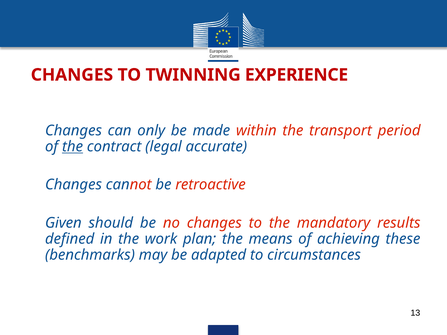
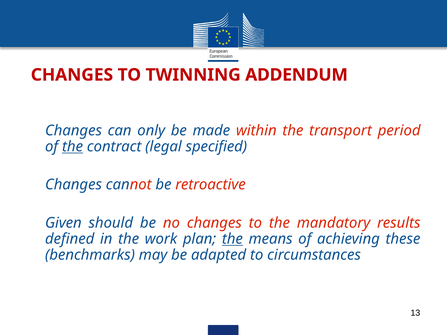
EXPERIENCE: EXPERIENCE -> ADDENDUM
accurate: accurate -> specified
the at (232, 239) underline: none -> present
